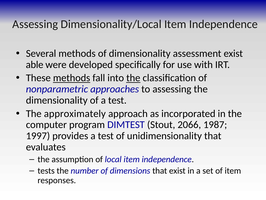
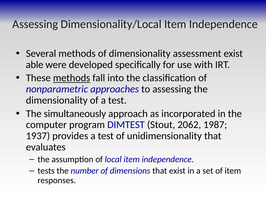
the at (133, 78) underline: present -> none
approximately: approximately -> simultaneously
2066: 2066 -> 2062
1997: 1997 -> 1937
